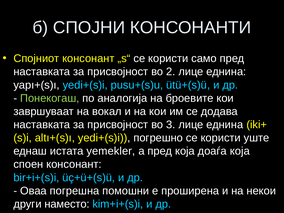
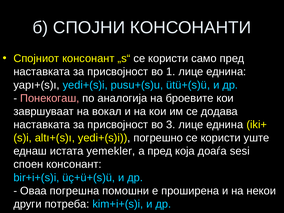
2: 2 -> 1
Понекогаш colour: light green -> pink
доаѓа која: која -> sesi
наместо: наместо -> потреба
